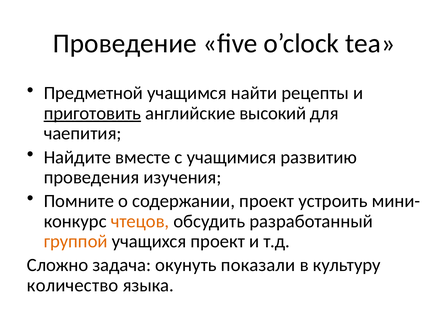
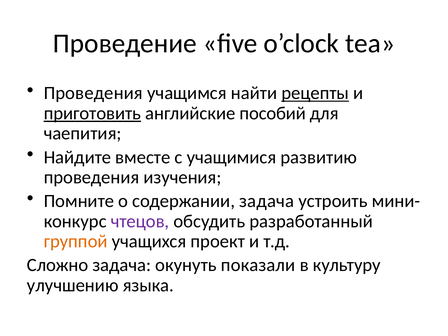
Предметной at (93, 93): Предметной -> Проведения
рецепты underline: none -> present
высокий: высокий -> пособий
содержании проект: проект -> задача
чтецов colour: orange -> purple
количество: количество -> улучшению
